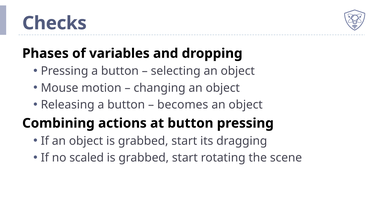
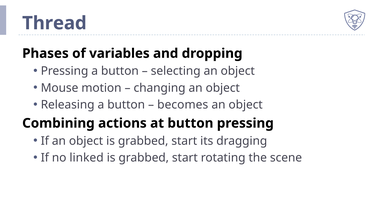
Checks: Checks -> Thread
scaled: scaled -> linked
